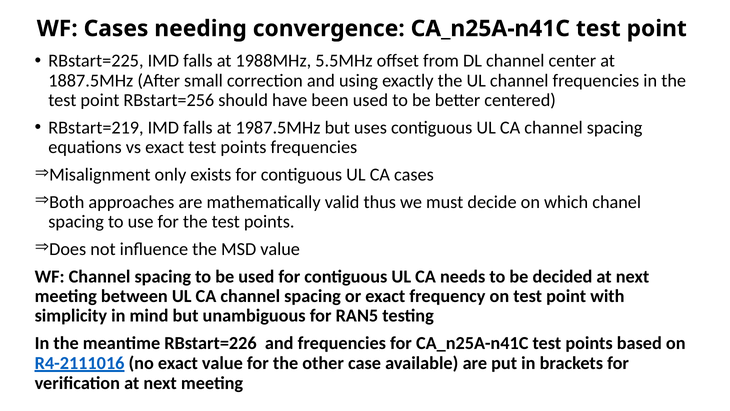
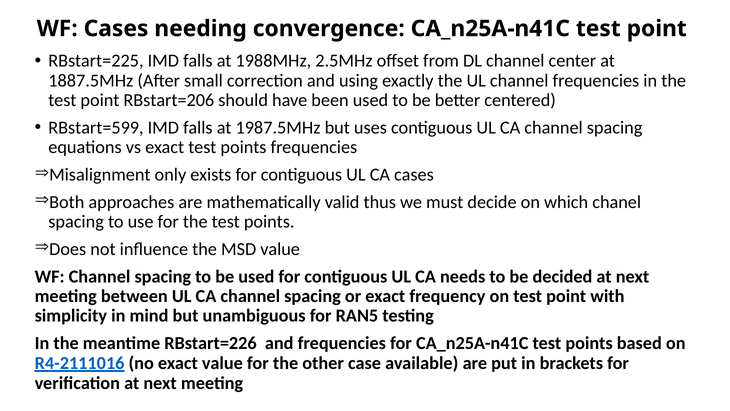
5.5MHz: 5.5MHz -> 2.5MHz
RBstart=256: RBstart=256 -> RBstart=206
RBstart=219: RBstart=219 -> RBstart=599
